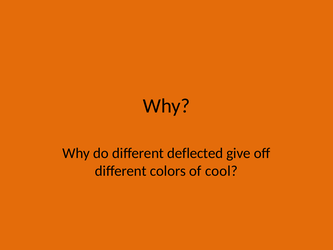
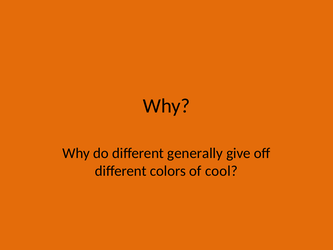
deflected: deflected -> generally
